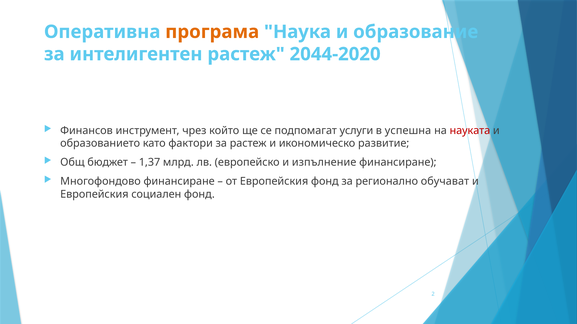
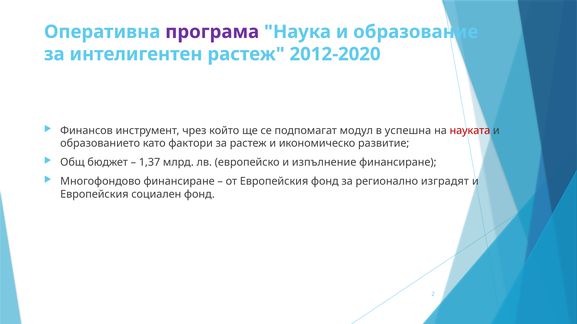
програма colour: orange -> purple
2044-2020: 2044-2020 -> 2012-2020
услуги: услуги -> модул
обучават: обучават -> изградят
